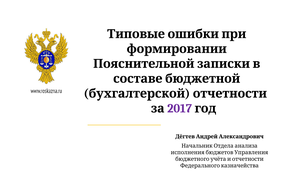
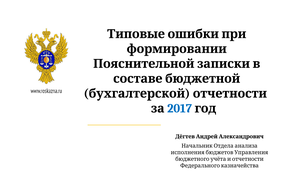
2017 colour: purple -> blue
